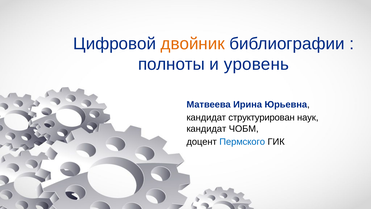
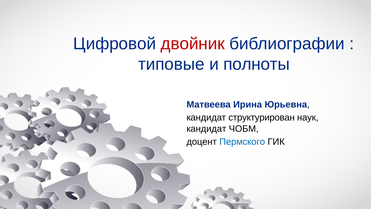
двойник colour: orange -> red
полноты: полноты -> типовые
уровень: уровень -> полноты
